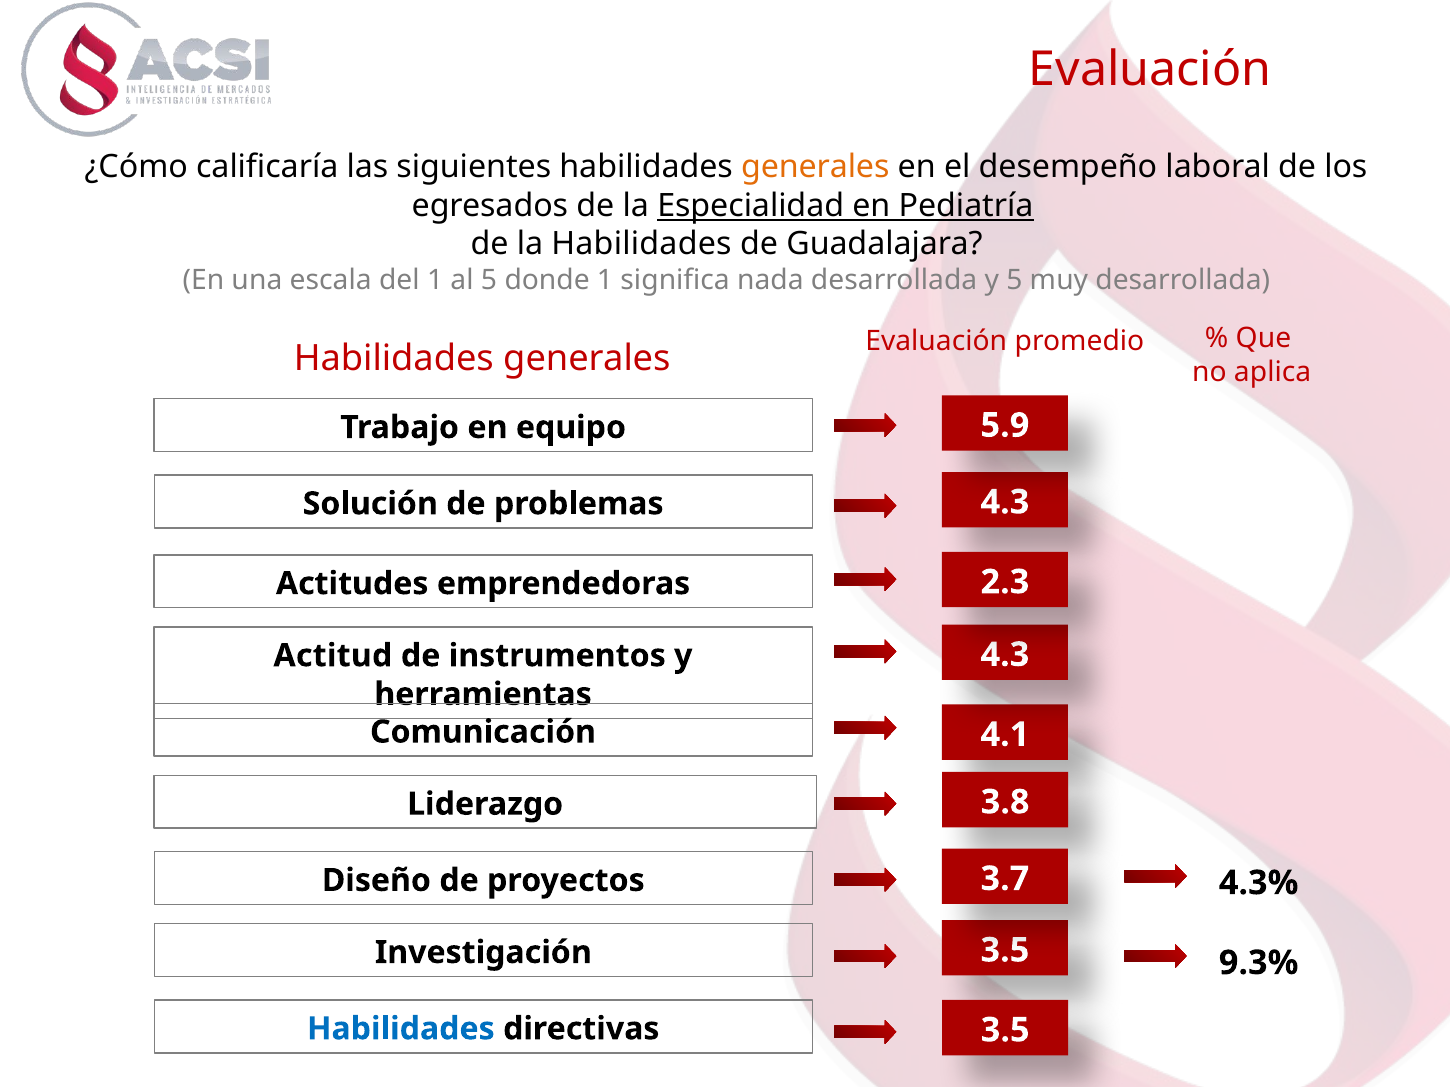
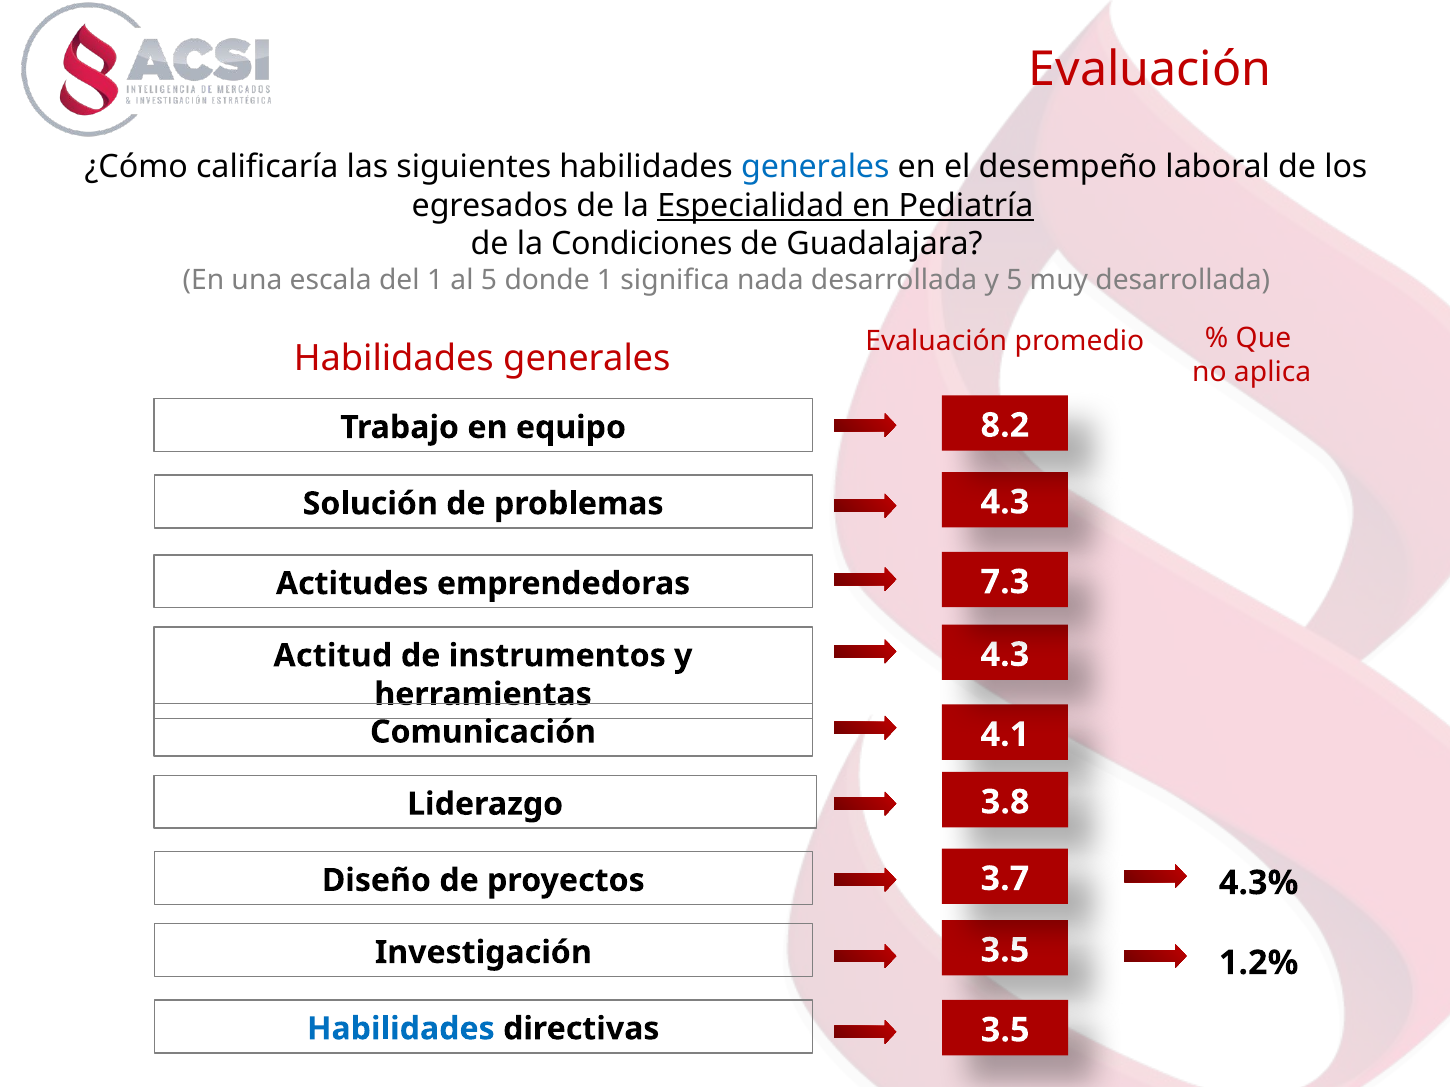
generales at (815, 167) colour: orange -> blue
la Habilidades: Habilidades -> Condiciones
5.9: 5.9 -> 8.2
2.3: 2.3 -> 7.3
9.3%: 9.3% -> 1.2%
